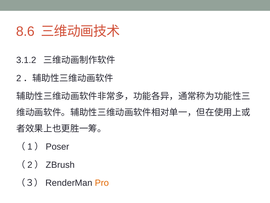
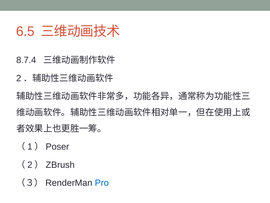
8.6: 8.6 -> 6.5
3.1.2: 3.1.2 -> 8.7.4
Pro colour: orange -> blue
